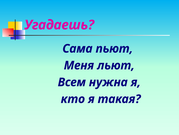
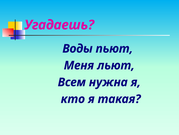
Сама: Сама -> Воды
